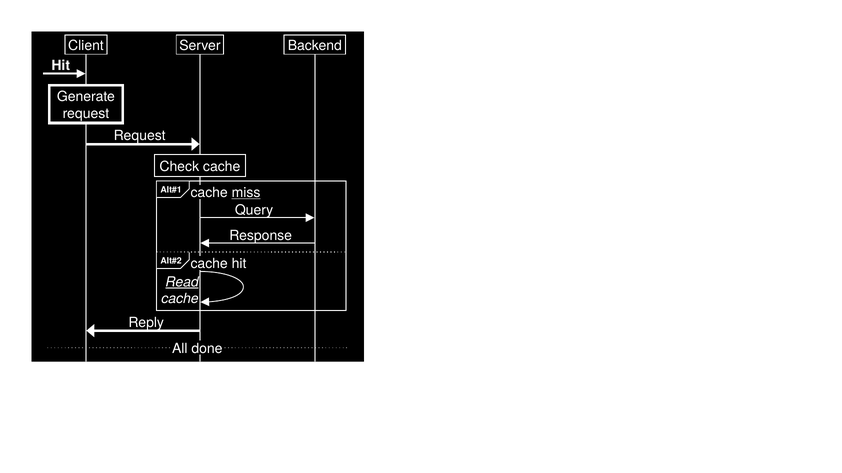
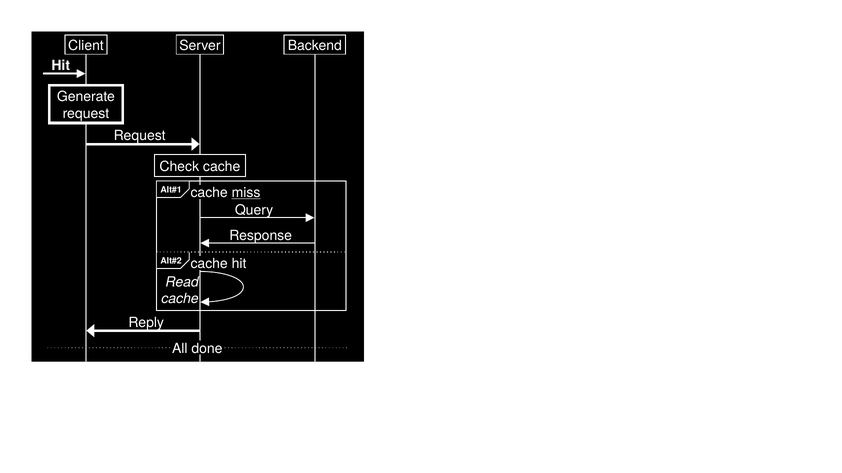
Read underline: present -> none
